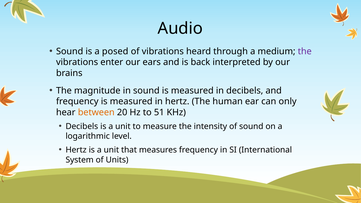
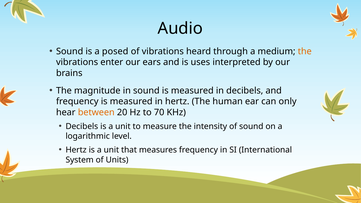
the at (305, 51) colour: purple -> orange
back: back -> uses
51: 51 -> 70
